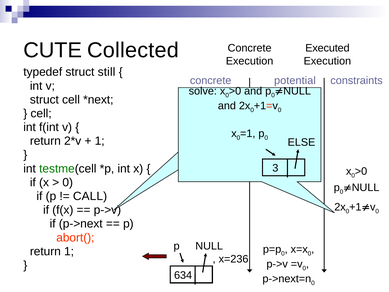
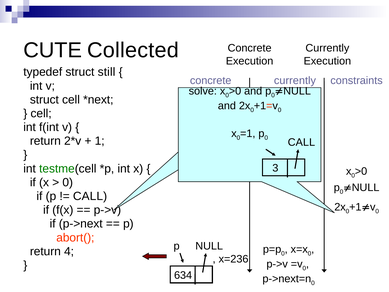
Executed at (327, 48): Executed -> Currently
potential at (295, 80): potential -> currently
ELSE at (301, 142): ELSE -> CALL
return 1: 1 -> 4
